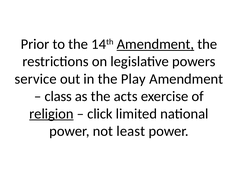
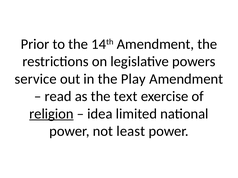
Amendment at (155, 44) underline: present -> none
class: class -> read
acts: acts -> text
click: click -> idea
